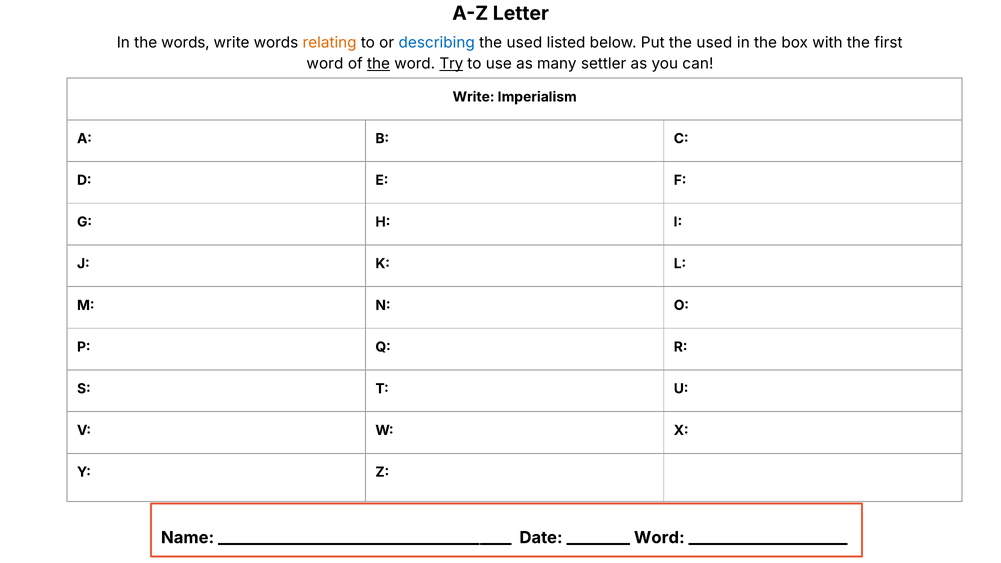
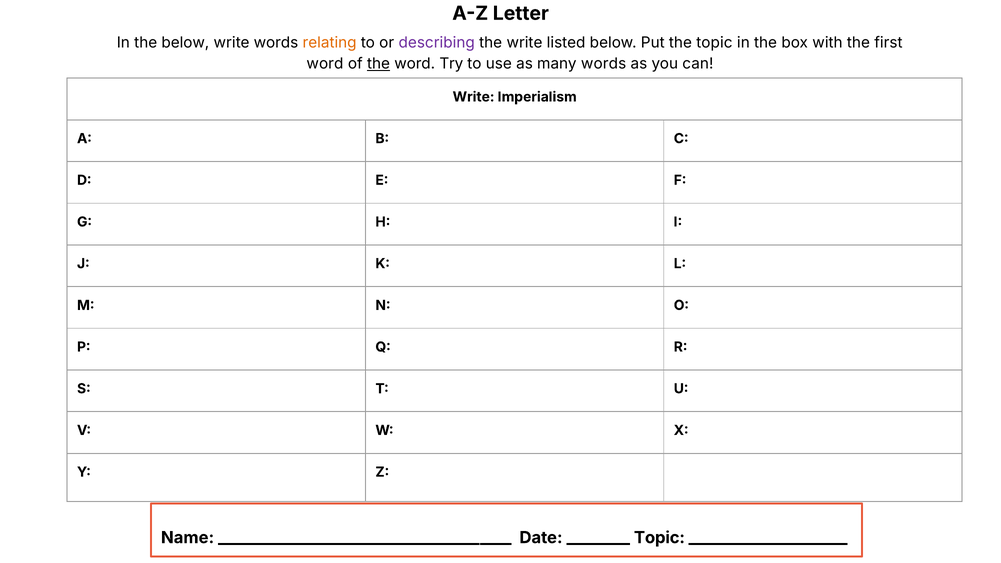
the words: words -> below
describing colour: blue -> purple
used at (524, 43): used -> write
Put the used: used -> topic
Try underline: present -> none
many settler: settler -> words
Word at (659, 538): Word -> Topic
